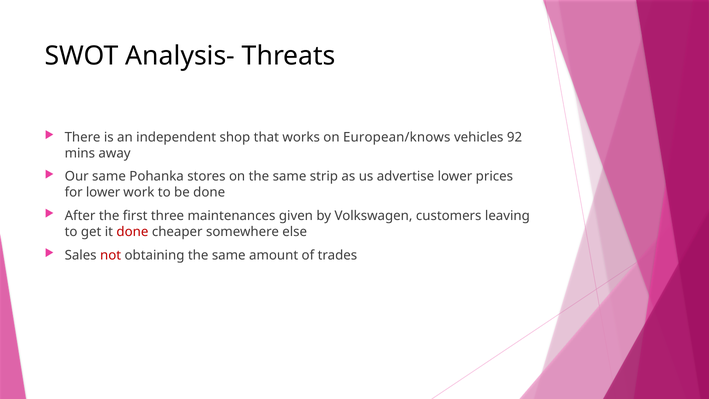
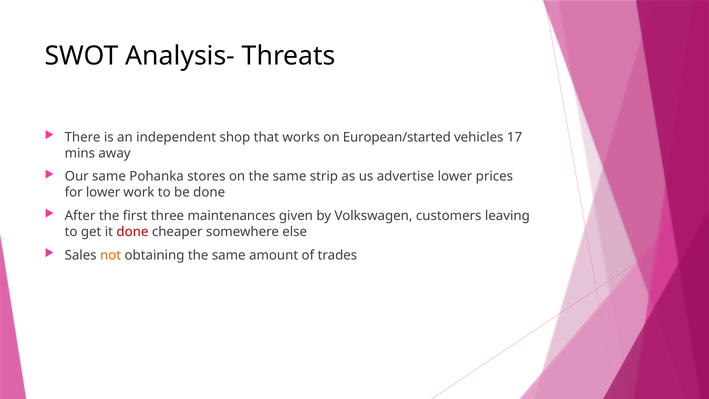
European/knows: European/knows -> European/started
92: 92 -> 17
not colour: red -> orange
